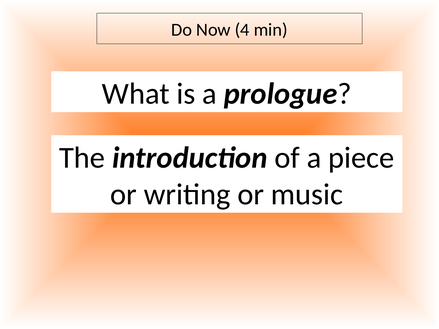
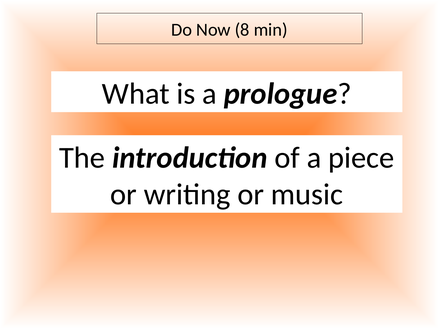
4: 4 -> 8
